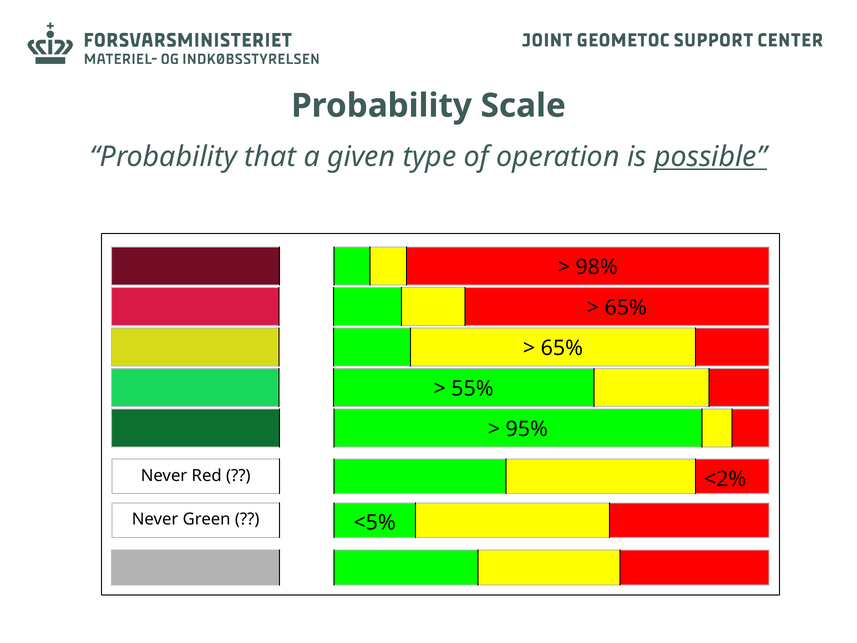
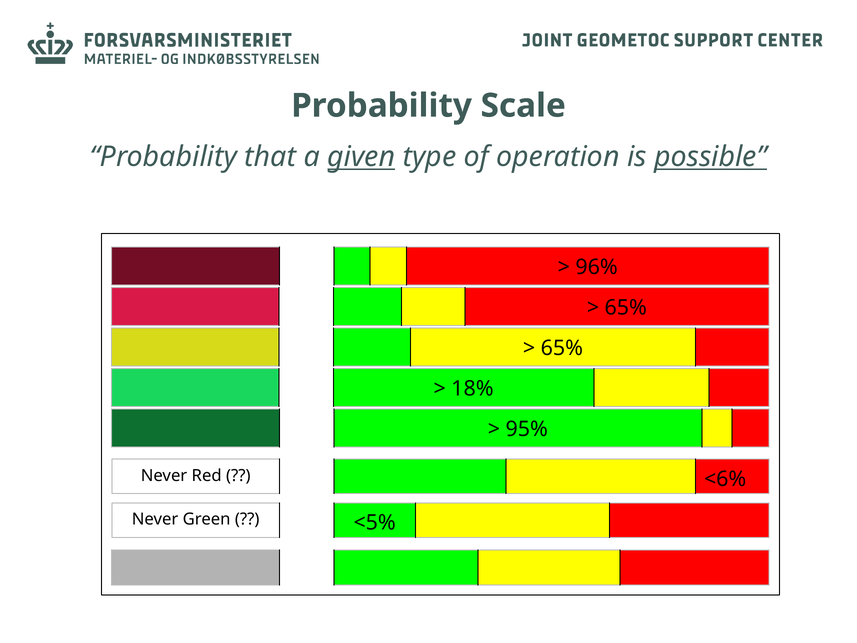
given underline: none -> present
98%: 98% -> 96%
55%: 55% -> 18%
<2%: <2% -> <6%
